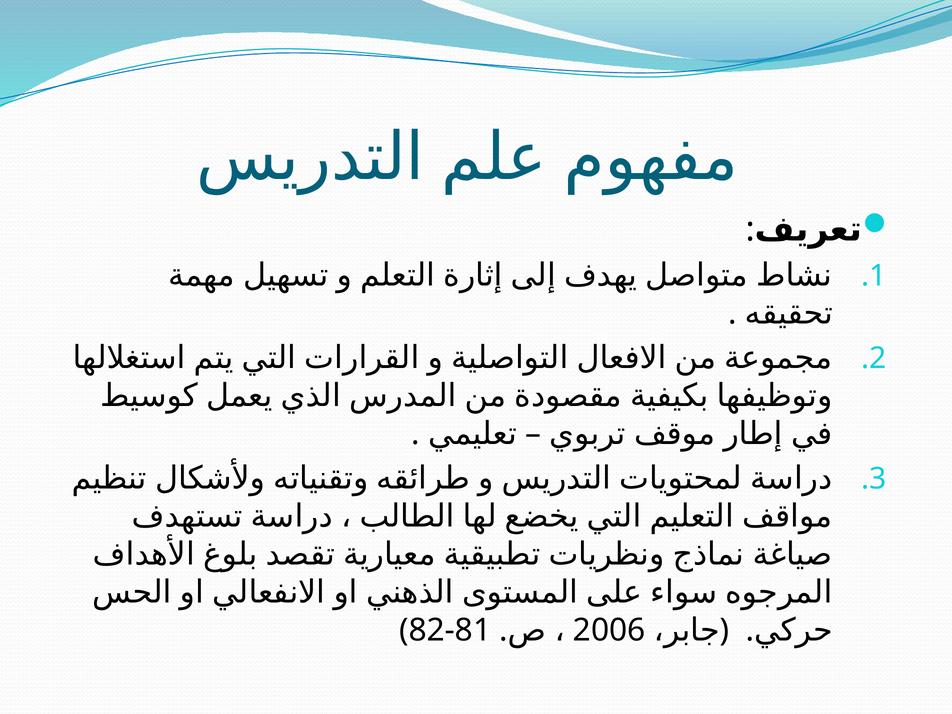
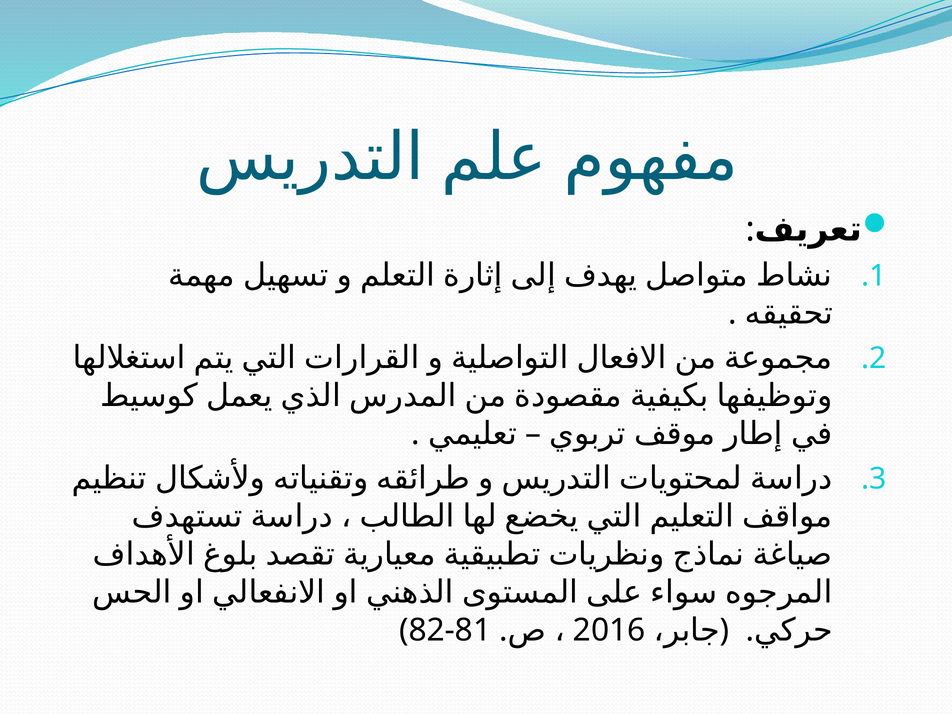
2006: 2006 -> 2016
